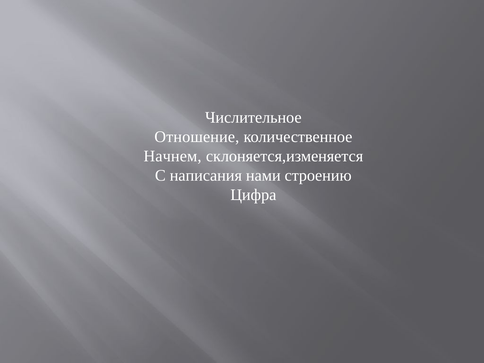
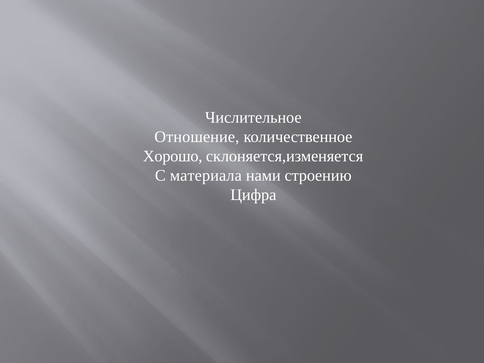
Начнем: Начнем -> Хорошо
написания: написания -> материала
